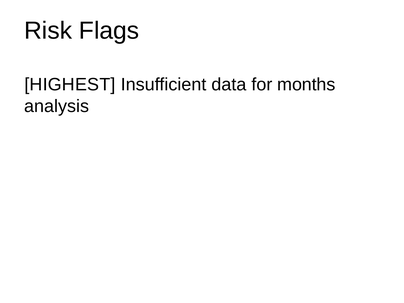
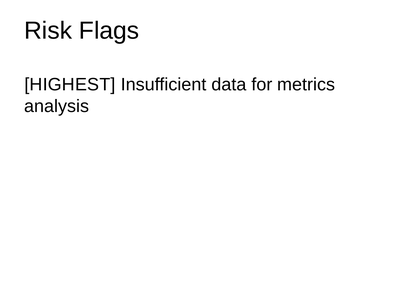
months: months -> metrics
